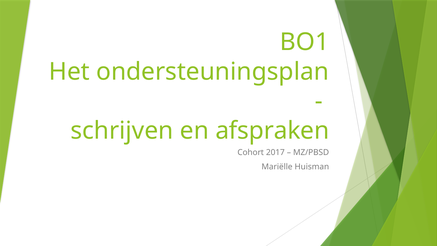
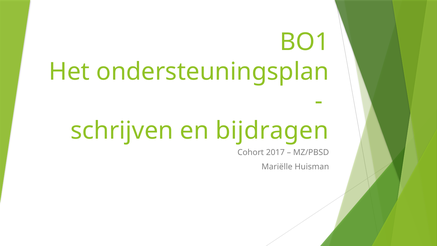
afspraken: afspraken -> bijdragen
